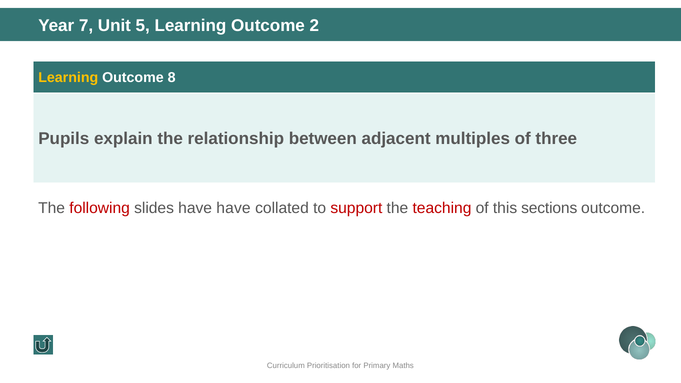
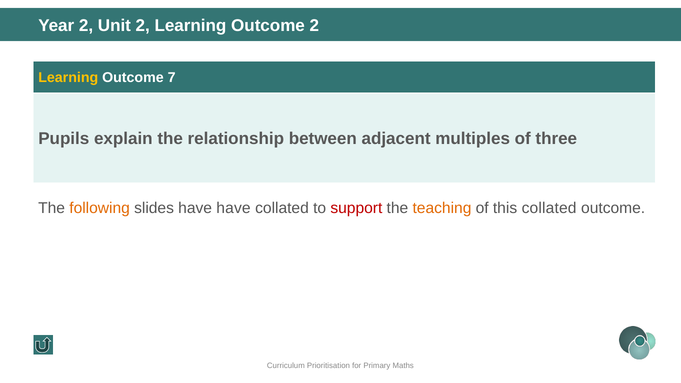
Year 7: 7 -> 2
Unit 5: 5 -> 2
8: 8 -> 7
following colour: red -> orange
teaching colour: red -> orange
this sections: sections -> collated
